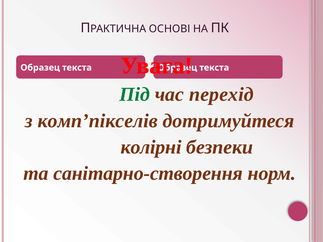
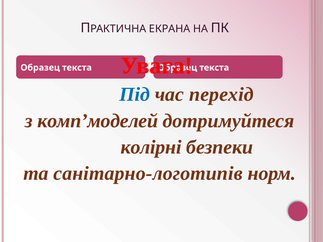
ОСНОВІ: ОСНОВІ -> ЕКРАНА
Під colour: green -> blue
комп’пікселів: комп’пікселів -> комп’моделей
санітарно-створення: санітарно-створення -> санітарно-логотипів
